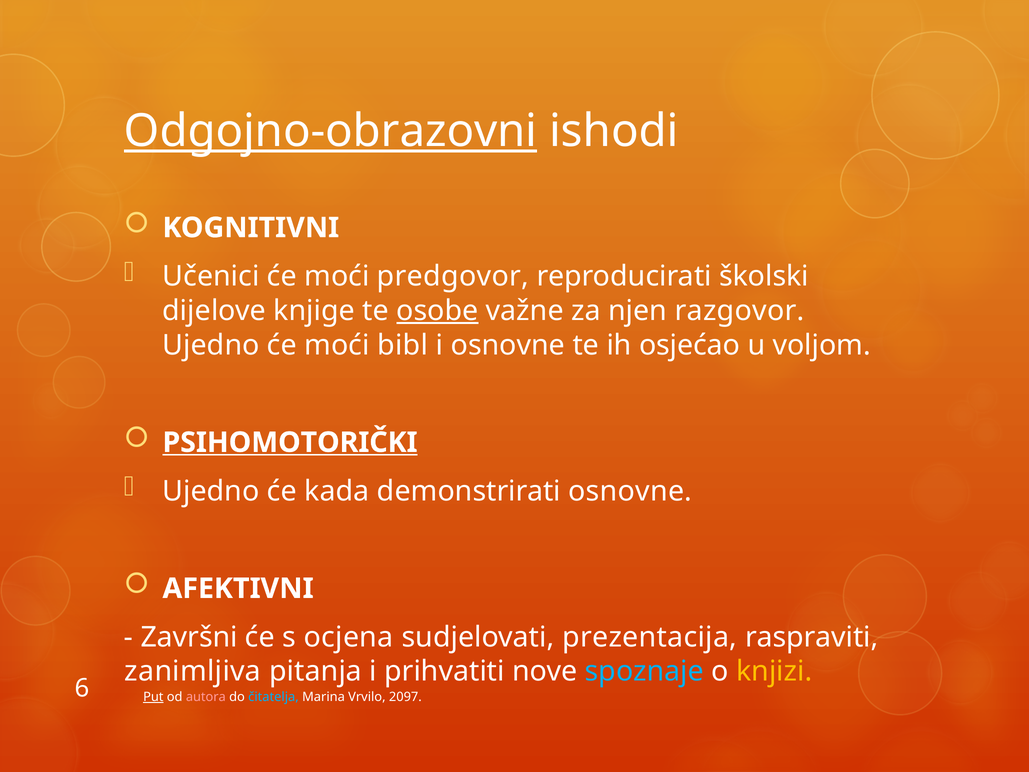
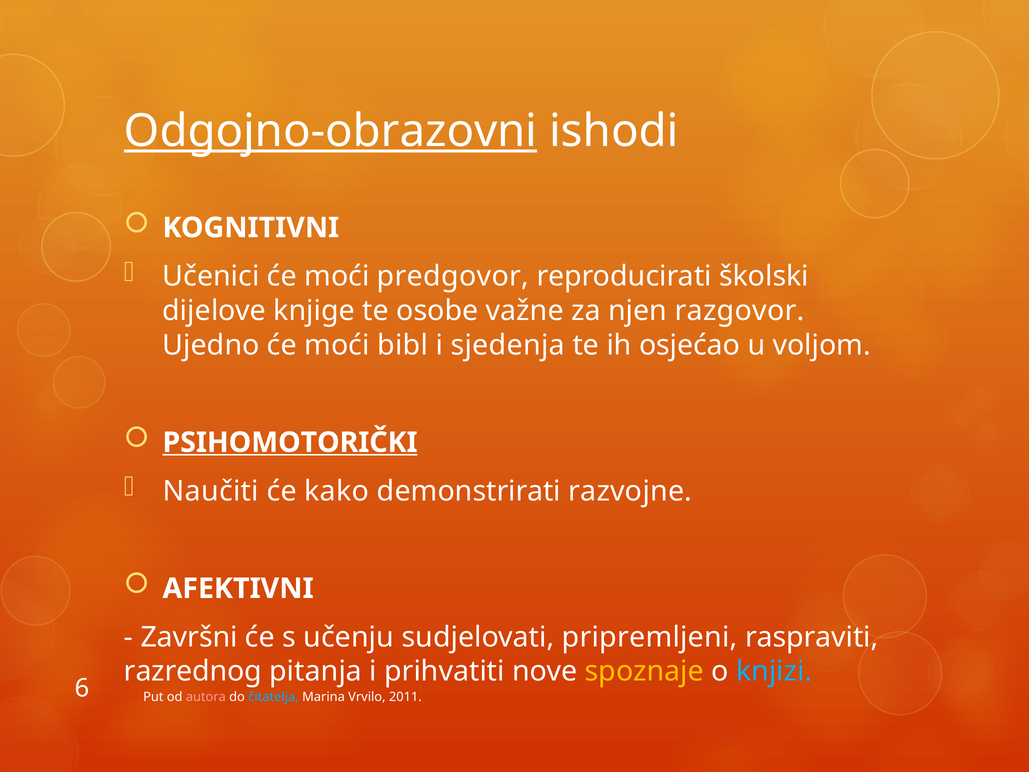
osobe underline: present -> none
i osnovne: osnovne -> sjedenja
Ujedno at (211, 491): Ujedno -> Naučiti
kada: kada -> kako
demonstrirati osnovne: osnovne -> razvojne
ocjena: ocjena -> učenju
prezentacija: prezentacija -> pripremljeni
zanimljiva: zanimljiva -> razrednog
spoznaje colour: light blue -> yellow
knjizi colour: yellow -> light blue
Put underline: present -> none
2097: 2097 -> 2011
